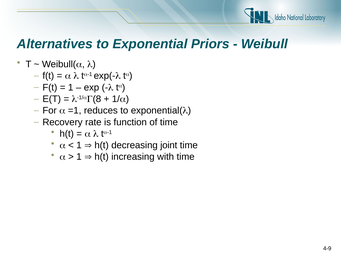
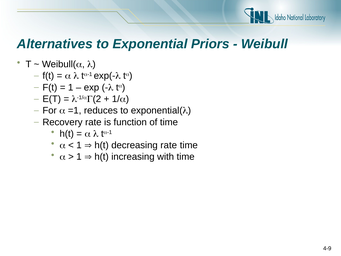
8: 8 -> 2
decreasing joint: joint -> rate
